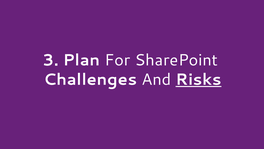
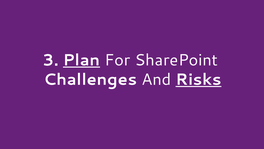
Plan underline: none -> present
